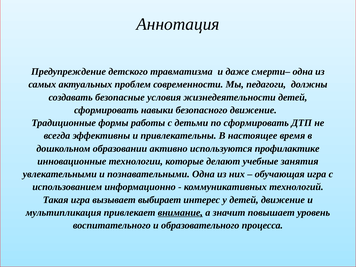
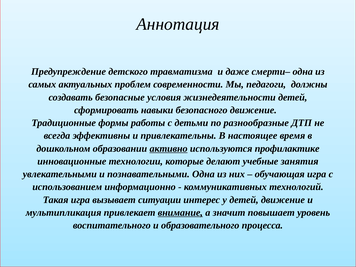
по сформировать: сформировать -> разнообразные
активно underline: none -> present
выбирает: выбирает -> ситуации
